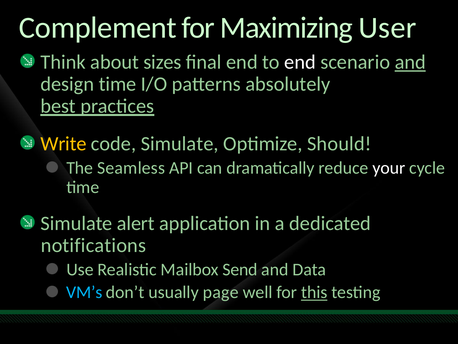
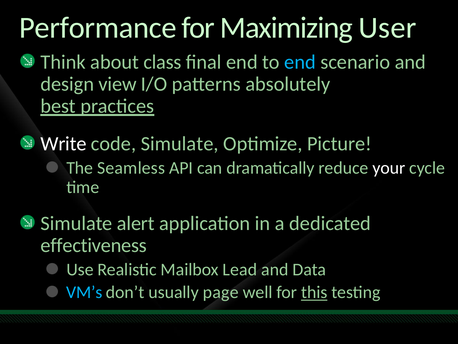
Complement: Complement -> Performance
sizes: sizes -> class
end at (300, 62) colour: white -> light blue
and at (410, 62) underline: present -> none
design time: time -> view
Write colour: yellow -> white
Should: Should -> Picture
notifications: notifications -> effectiveness
Send: Send -> Lead
